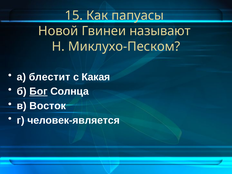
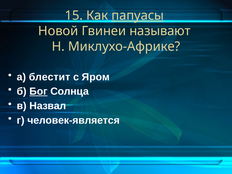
папуасы underline: none -> present
Миклухо-Песком: Миклухо-Песком -> Миклухо-Африке
Какая: Какая -> Яром
Восток: Восток -> Назвал
